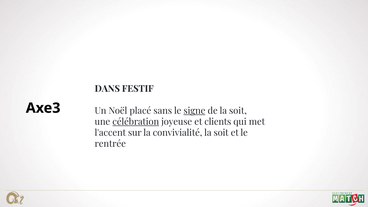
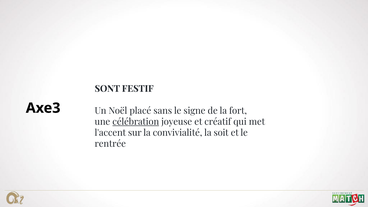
DANS: DANS -> SONT
signe underline: present -> none
de la soit: soit -> fort
clients: clients -> créatif
